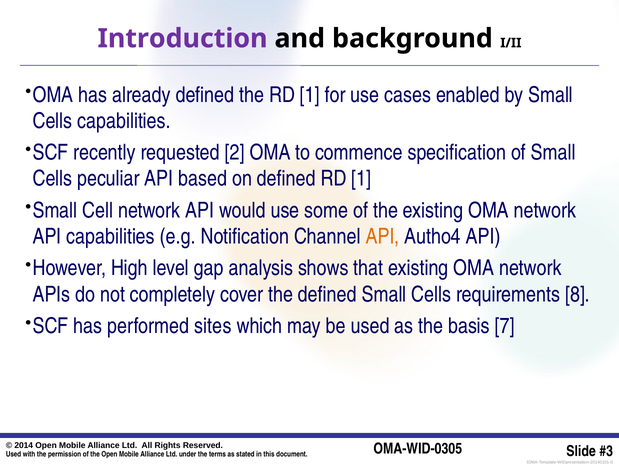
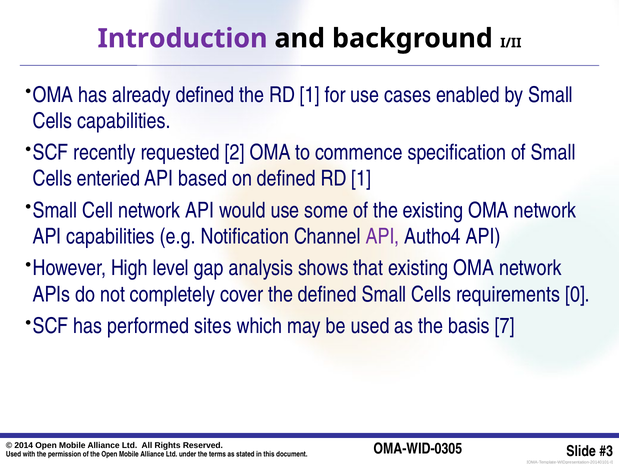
peculiar: peculiar -> enteried
API at (383, 237) colour: orange -> purple
8: 8 -> 0
